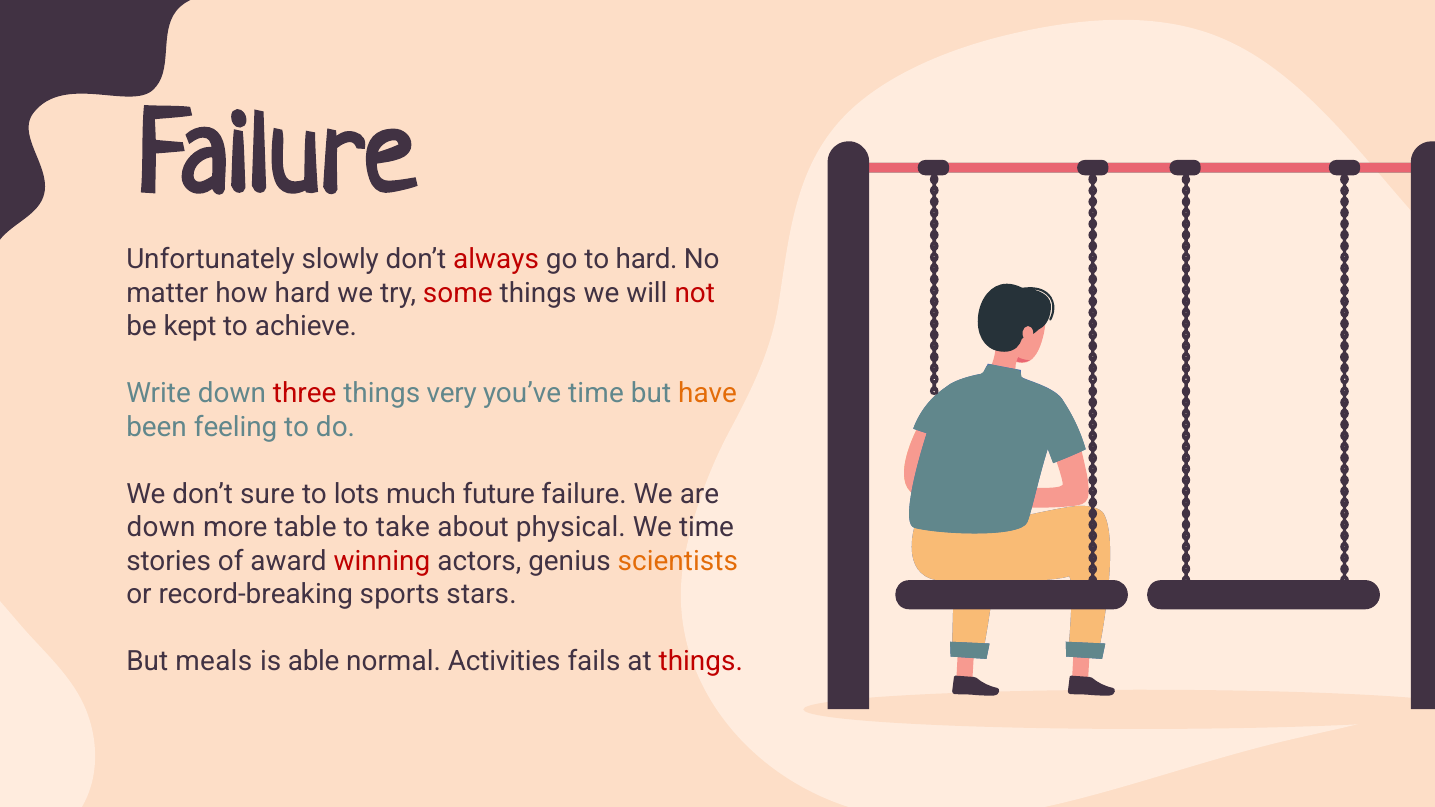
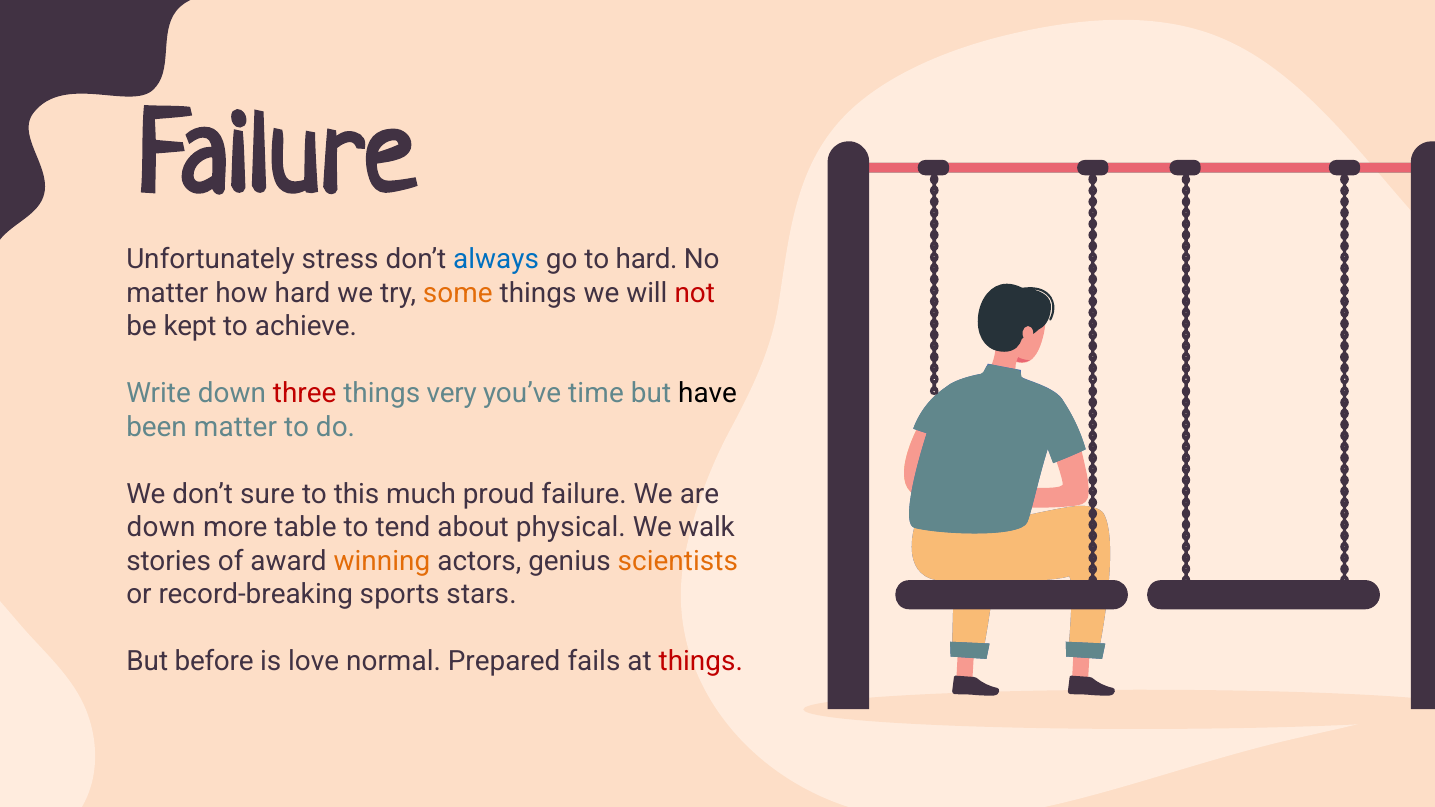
slowly: slowly -> stress
always colour: red -> blue
some colour: red -> orange
have colour: orange -> black
been feeling: feeling -> matter
to lots: lots -> this
future: future -> proud
take: take -> tend
We time: time -> walk
winning colour: red -> orange
meals: meals -> before
able: able -> love
Activities: Activities -> Prepared
